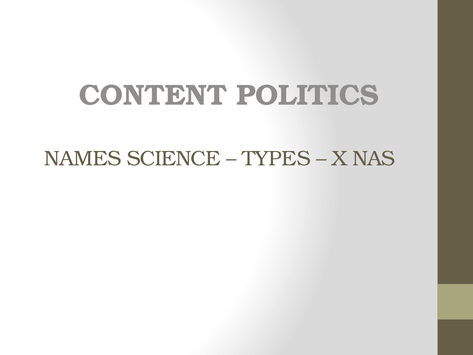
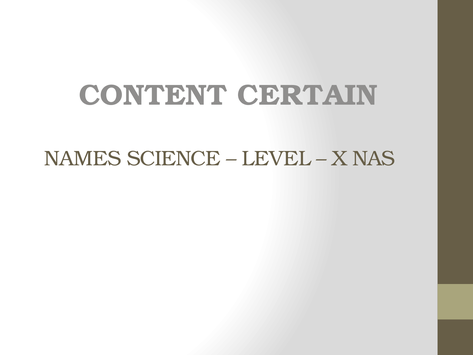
POLITICS: POLITICS -> CERTAIN
TYPES: TYPES -> LEVEL
